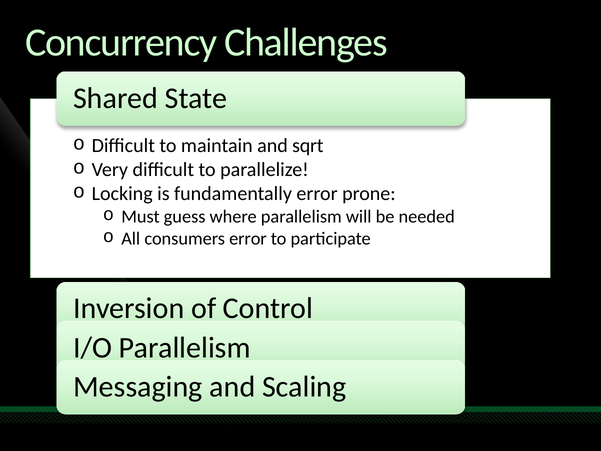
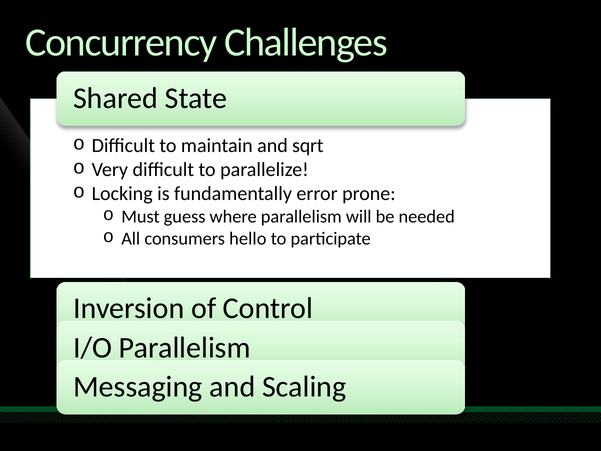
consumers error: error -> hello
